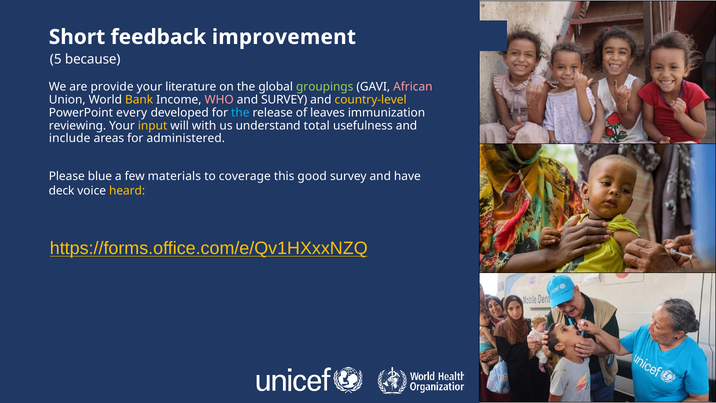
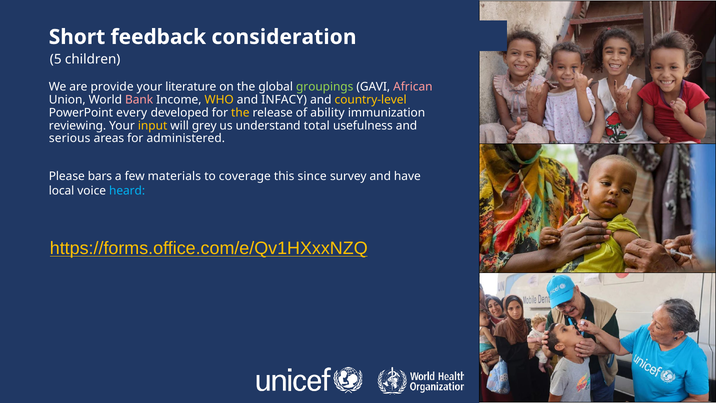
improvement: improvement -> consideration
because: because -> children
Bank colour: yellow -> pink
WHO colour: pink -> yellow
and SURVEY: SURVEY -> INFACY
the at (240, 113) colour: light blue -> yellow
leaves: leaves -> ability
with: with -> grey
include: include -> serious
blue: blue -> bars
good: good -> since
deck: deck -> local
heard colour: yellow -> light blue
